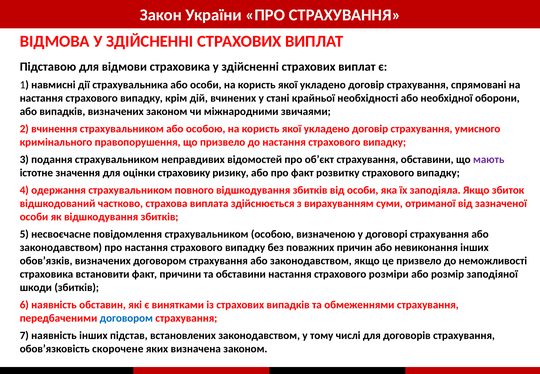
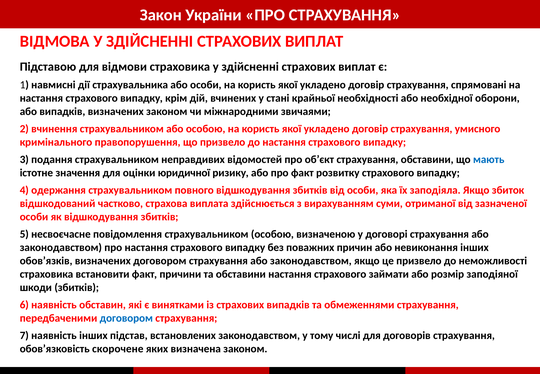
мають colour: purple -> blue
страховику: страховику -> юридичної
розміри: розміри -> займати
